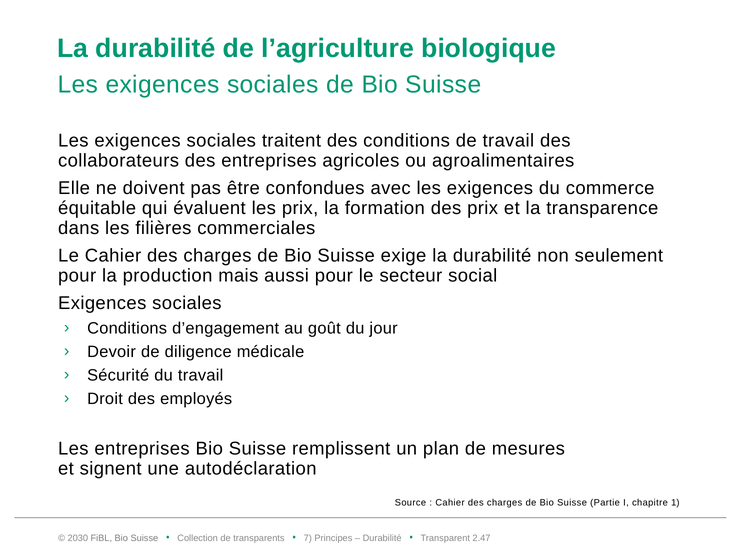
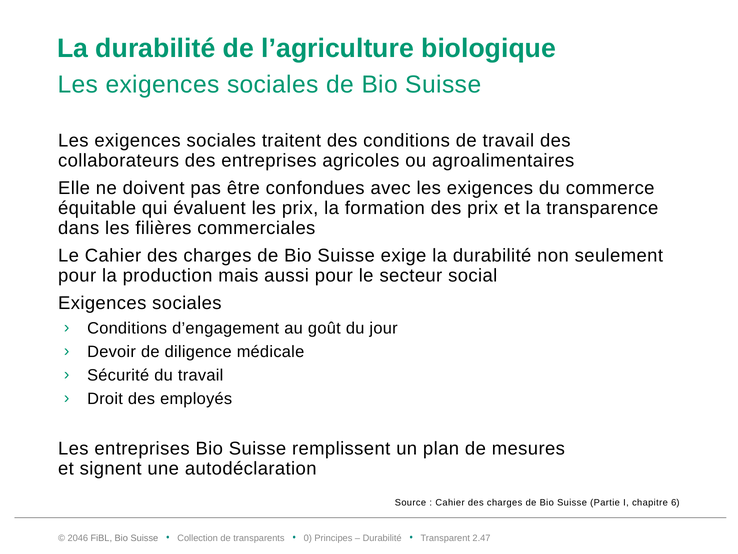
1: 1 -> 6
2030: 2030 -> 2046
7: 7 -> 0
